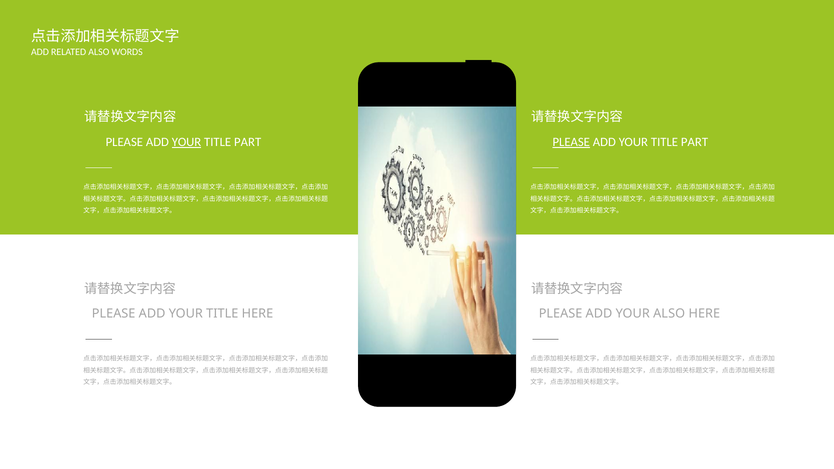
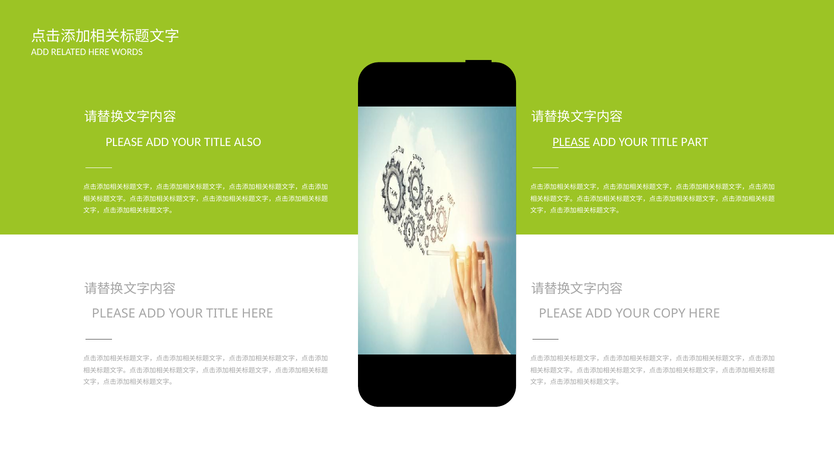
RELATED ALSO: ALSO -> HERE
YOUR at (187, 142) underline: present -> none
PART at (248, 142): PART -> ALSO
YOUR ALSO: ALSO -> COPY
